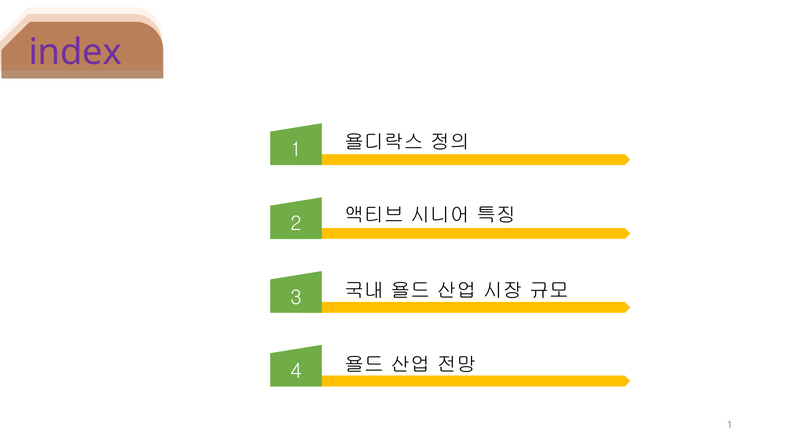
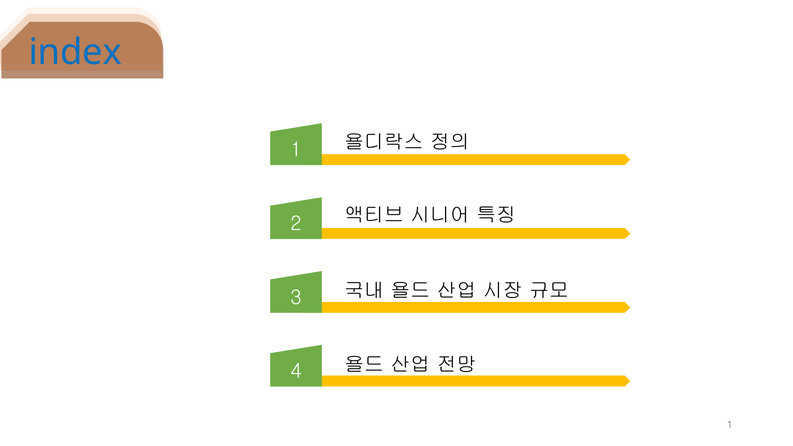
index colour: purple -> blue
